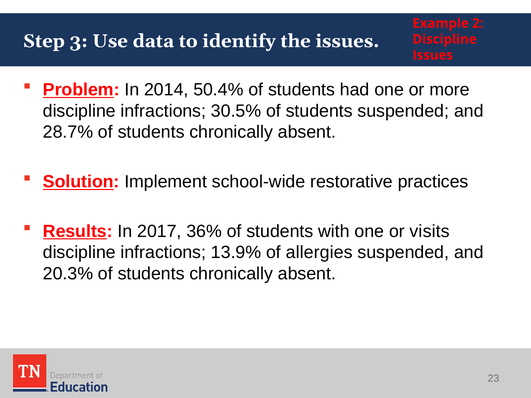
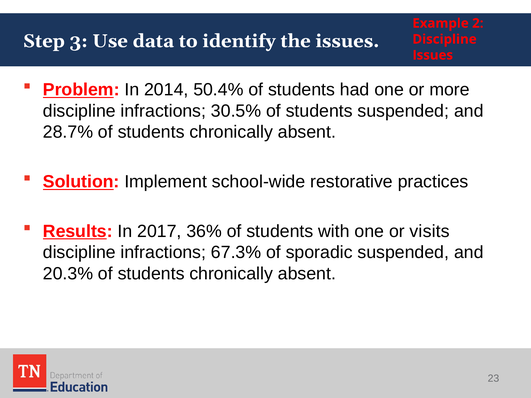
13.9%: 13.9% -> 67.3%
allergies: allergies -> sporadic
